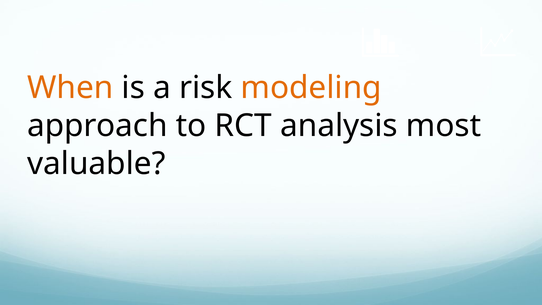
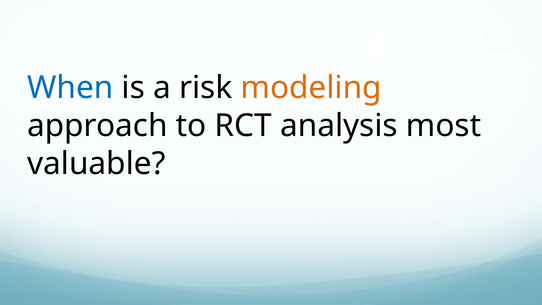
When colour: orange -> blue
